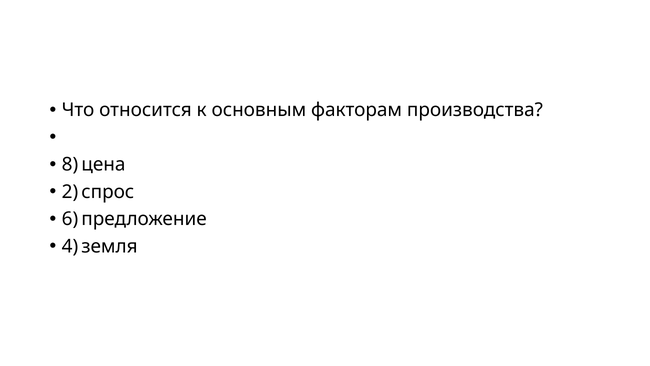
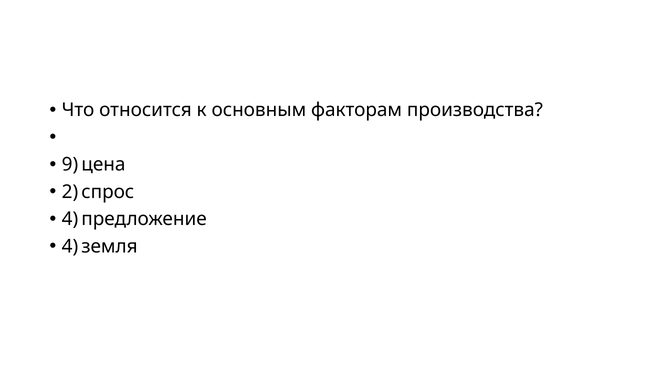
8: 8 -> 9
6 at (70, 219): 6 -> 4
